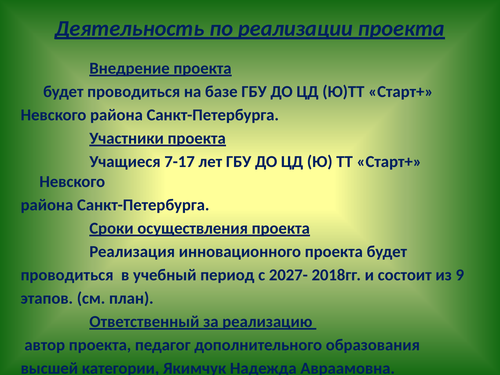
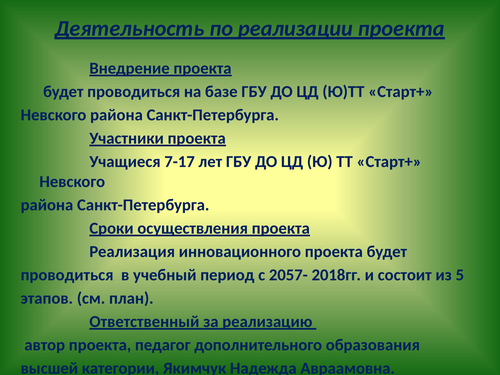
2027-: 2027- -> 2057-
9: 9 -> 5
